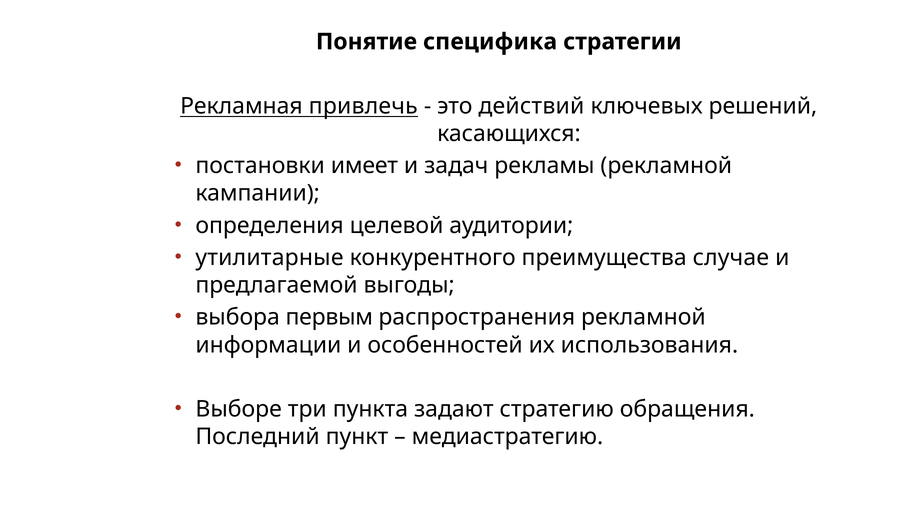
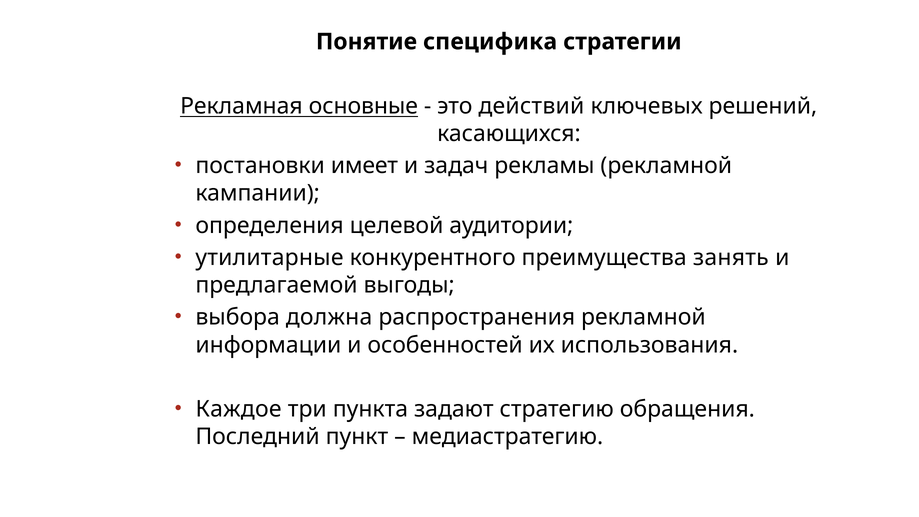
привлечь: привлечь -> основные
случае: случае -> занять
первым: первым -> должна
Выборе: Выборе -> Каждое
